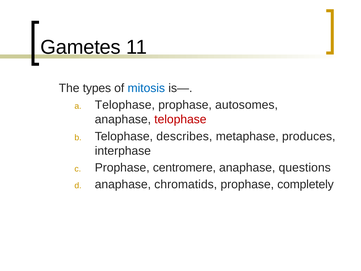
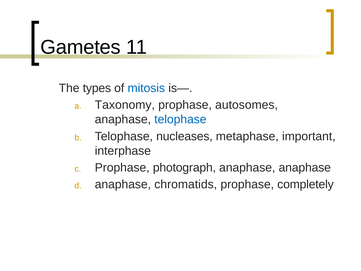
Telophase at (125, 105): Telophase -> Taxonomy
telophase at (180, 119) colour: red -> blue
describes: describes -> nucleases
produces: produces -> important
centromere: centromere -> photograph
anaphase questions: questions -> anaphase
